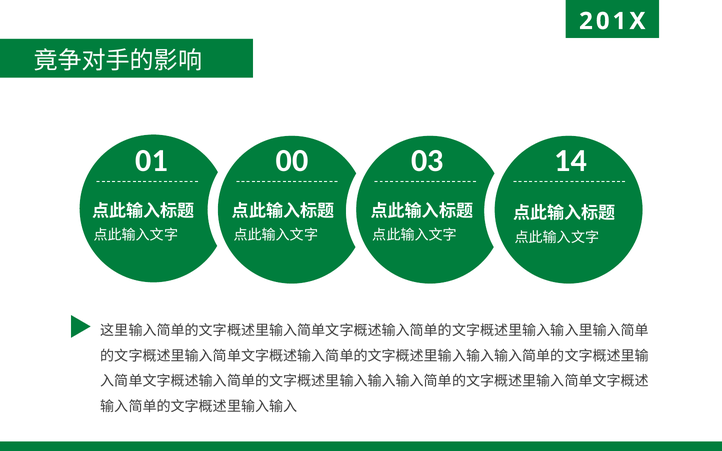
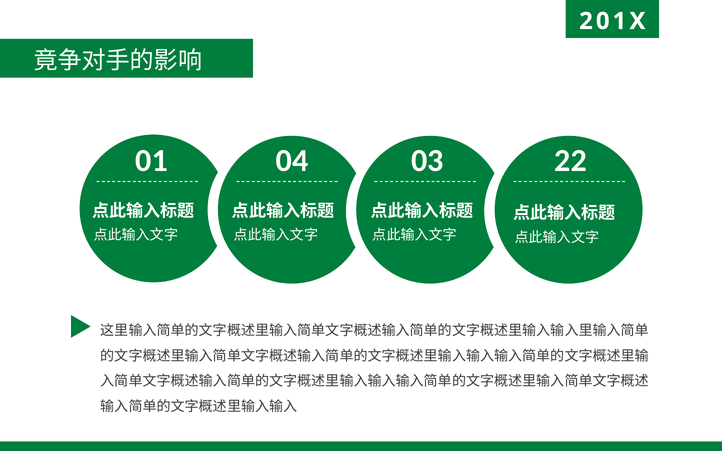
00: 00 -> 04
14: 14 -> 22
